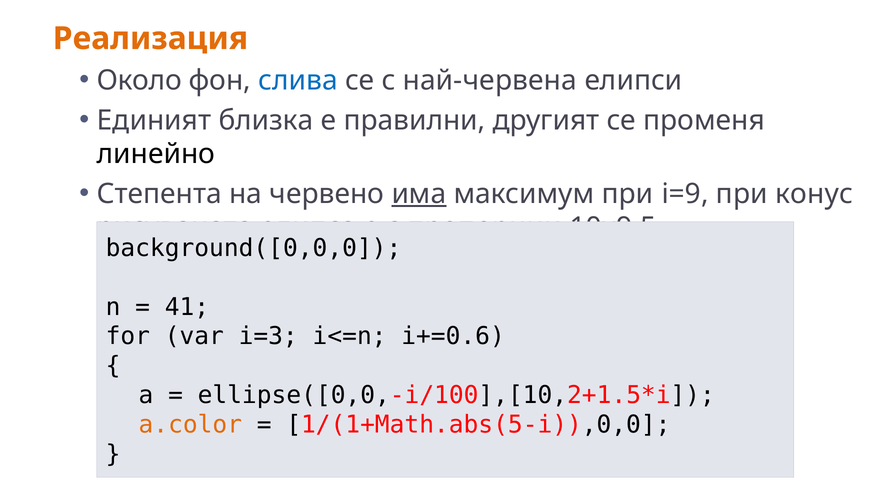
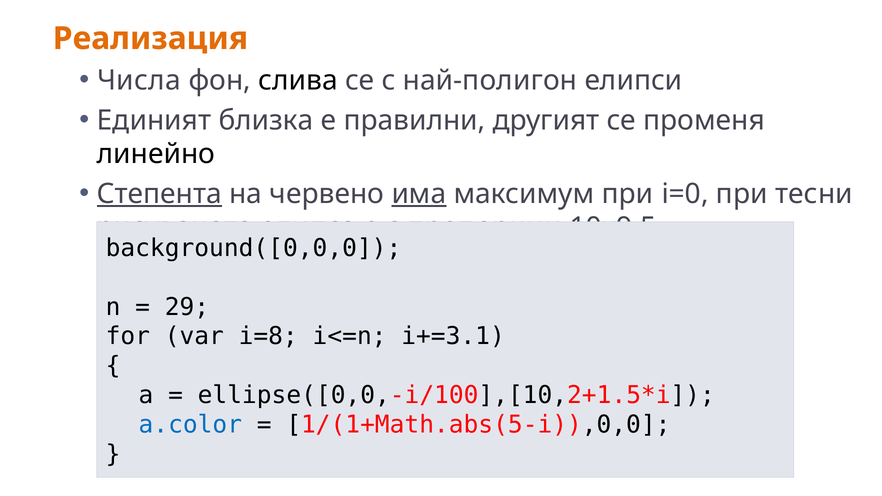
Около: Около -> Числа
слива colour: blue -> black
най-червена: най-червена -> най-полигон
Степента underline: none -> present
i=9: i=9 -> i=0
конус: конус -> тесни
41: 41 -> 29
i=3: i=3 -> i=8
i+=0.6: i+=0.6 -> i+=3.1
a.color colour: orange -> blue
